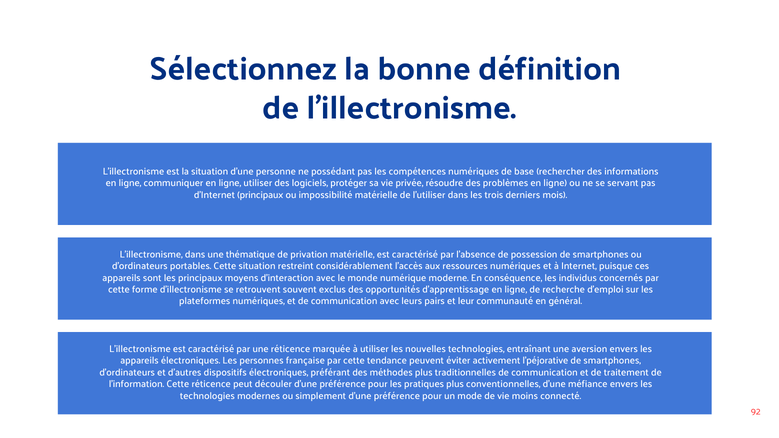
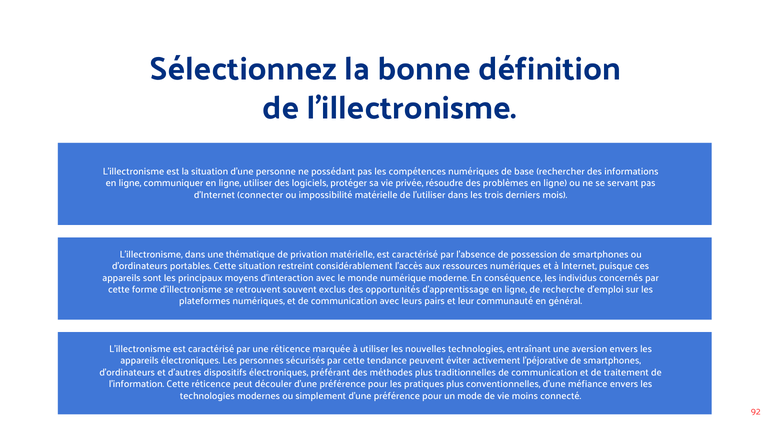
d'Internet principaux: principaux -> connecter
française: française -> sécurisés
